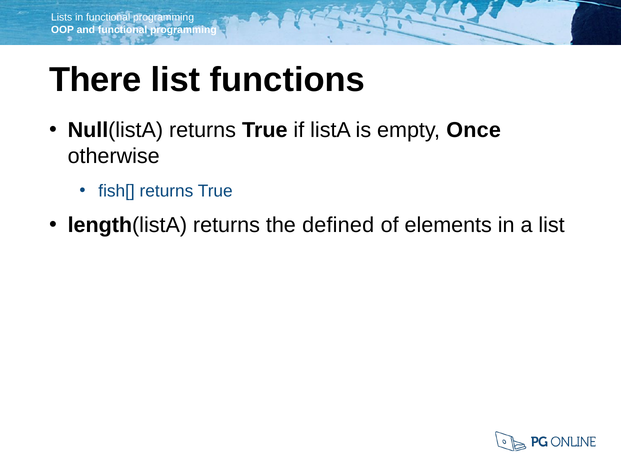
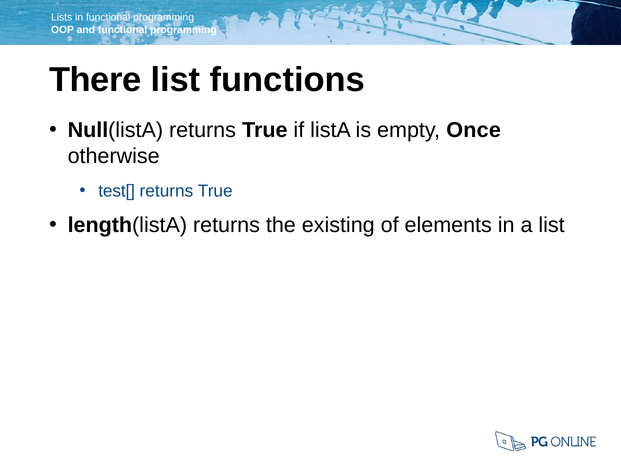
fish[: fish[ -> test[
defined: defined -> existing
